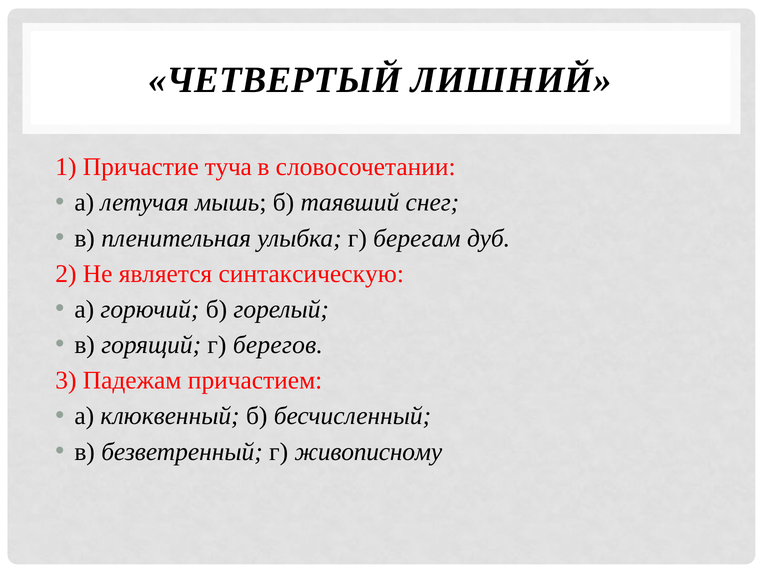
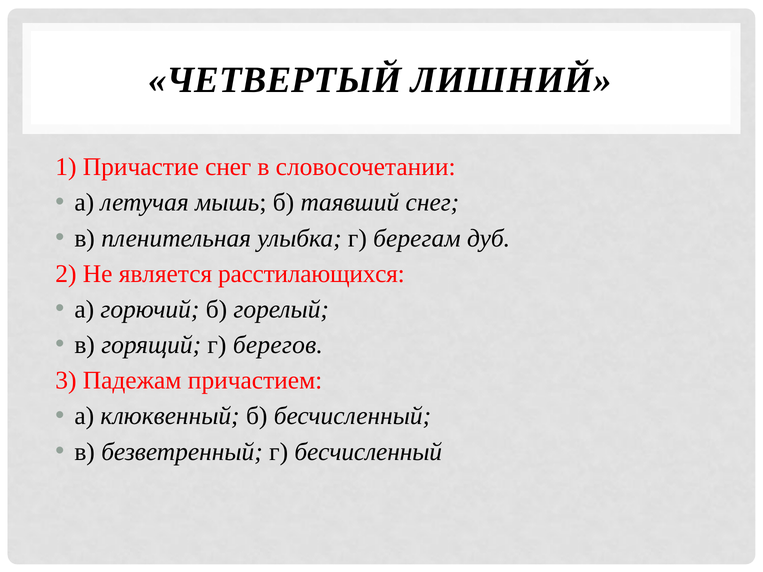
Причастие туча: туча -> снег
синтаксическую: синтаксическую -> расстилающихся
г живописному: живописному -> бесчисленный
